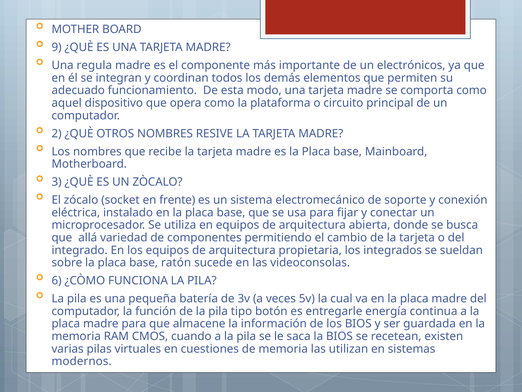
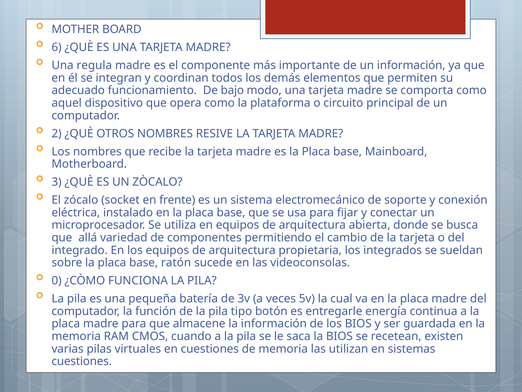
9: 9 -> 6
un electrónicos: electrónicos -> información
esta: esta -> bajo
6: 6 -> 0
modernos at (82, 361): modernos -> cuestiones
